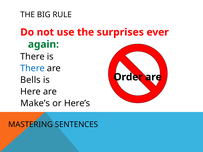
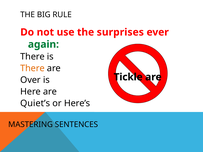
There at (32, 68) colour: blue -> orange
Order: Order -> Tickle
Bells: Bells -> Over
Make’s: Make’s -> Quiet’s
